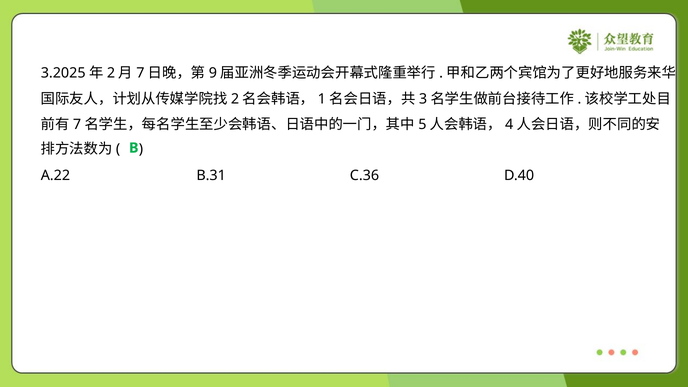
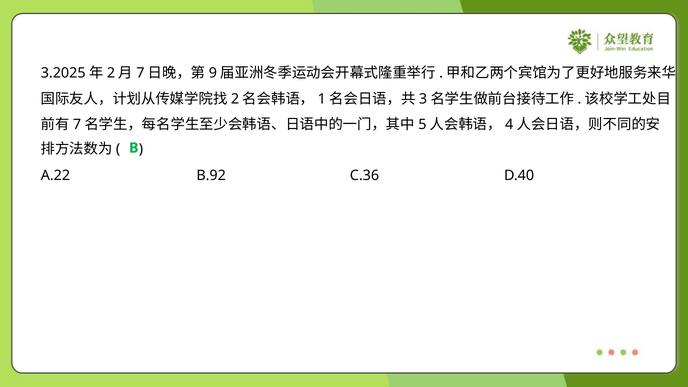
B.31: B.31 -> B.92
